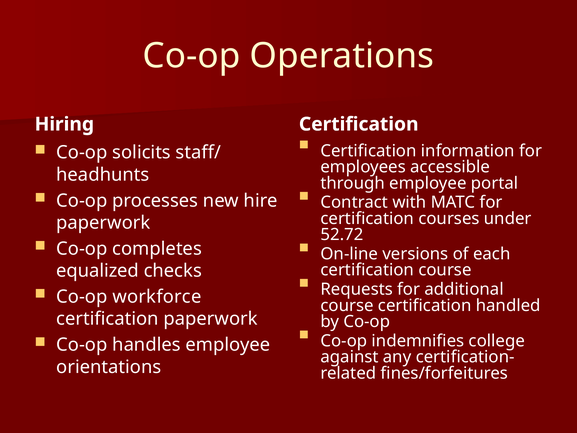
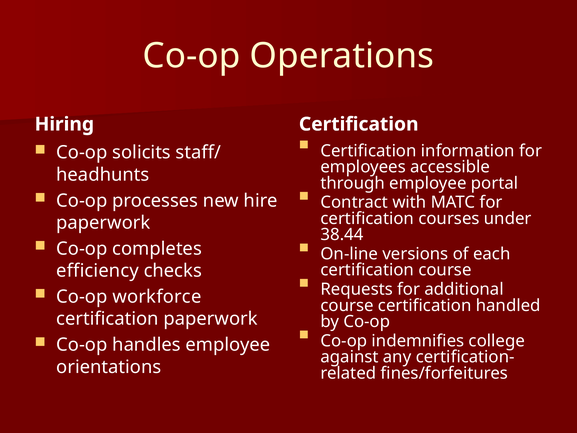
52.72: 52.72 -> 38.44
equalized: equalized -> efficiency
